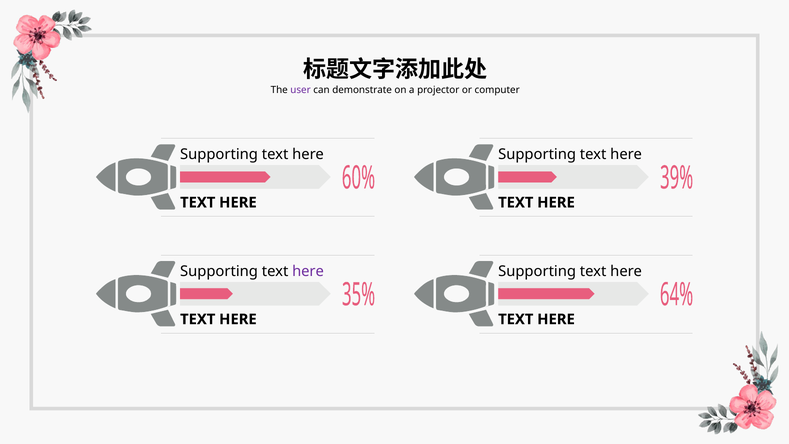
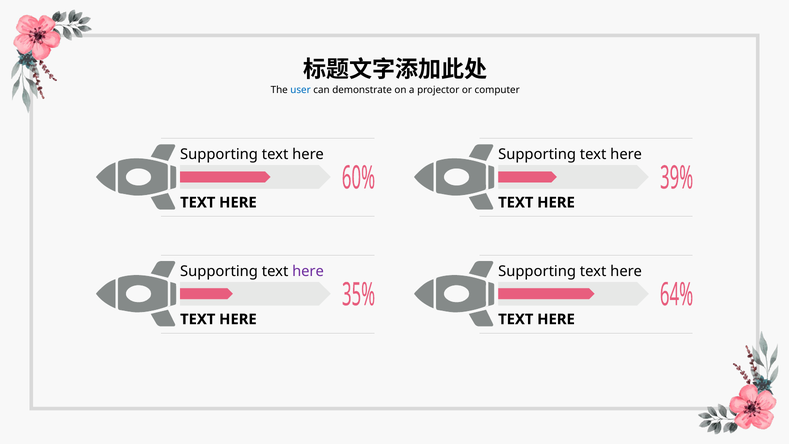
user colour: purple -> blue
